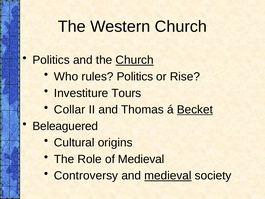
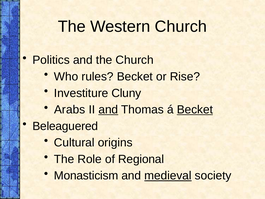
Church at (135, 60) underline: present -> none
rules Politics: Politics -> Becket
Tours: Tours -> Cluny
Collar: Collar -> Arabs
and at (108, 109) underline: none -> present
of Medieval: Medieval -> Regional
Controversy: Controversy -> Monasticism
